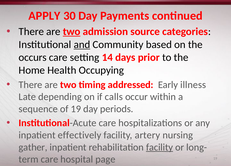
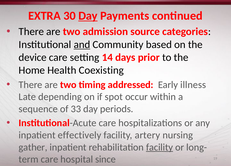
APPLY: APPLY -> EXTRA
Day at (88, 16) underline: none -> present
two at (72, 32) underline: present -> none
occurs: occurs -> device
Occupying: Occupying -> Coexisting
calls: calls -> spot
of 19: 19 -> 33
page: page -> since
